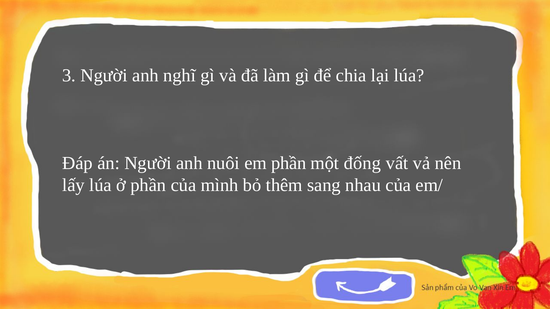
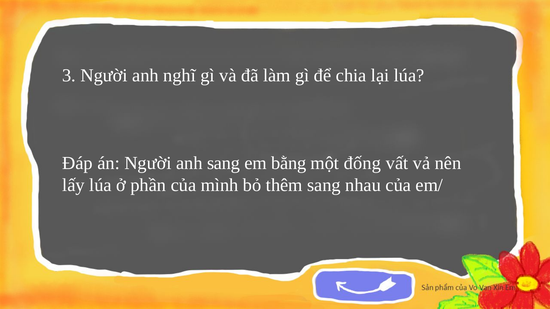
anh nuôi: nuôi -> sang
em phần: phần -> bằng
